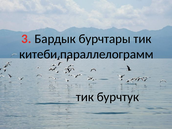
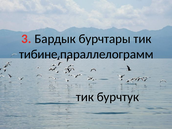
китеби: китеби -> тибине
